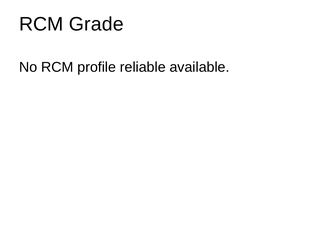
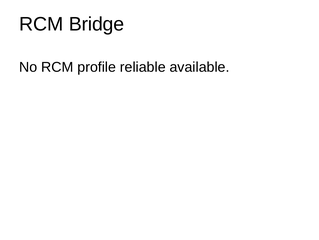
Grade: Grade -> Bridge
